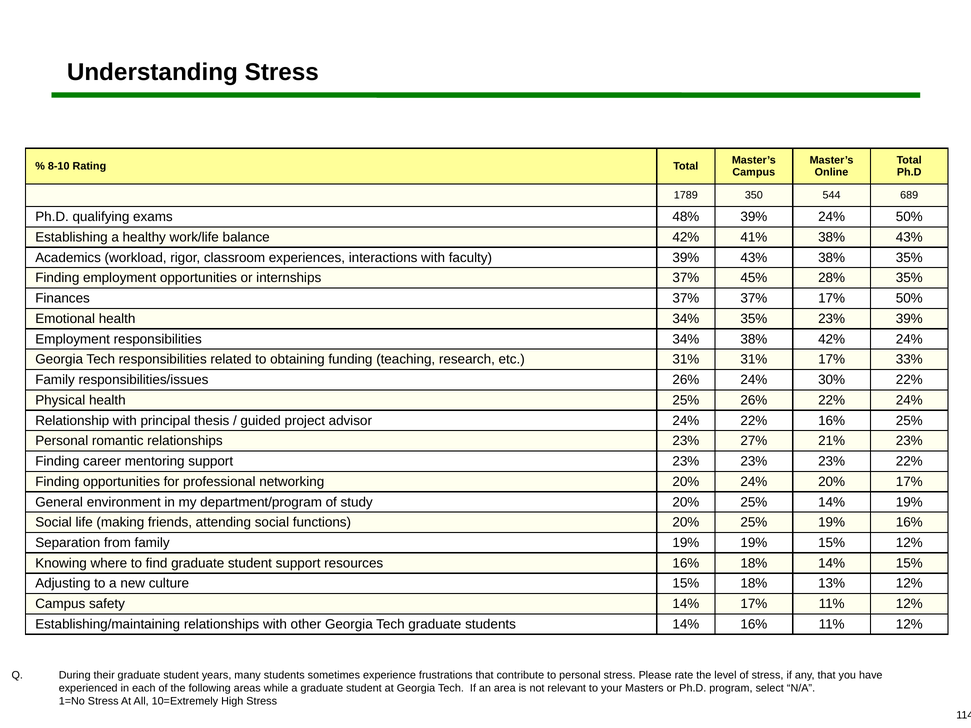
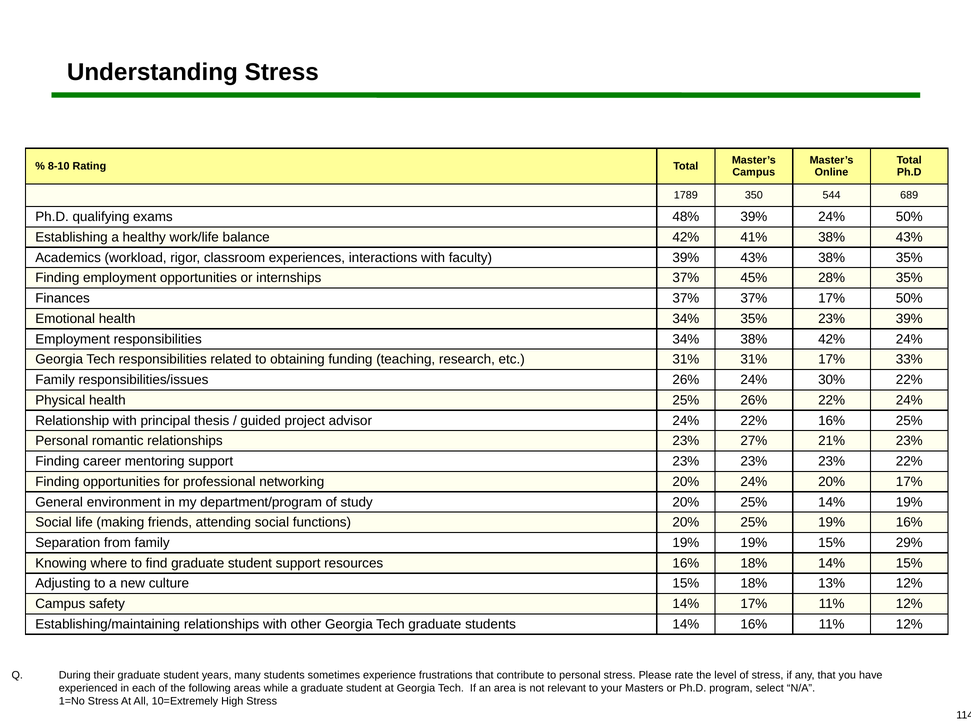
15% 12%: 12% -> 29%
